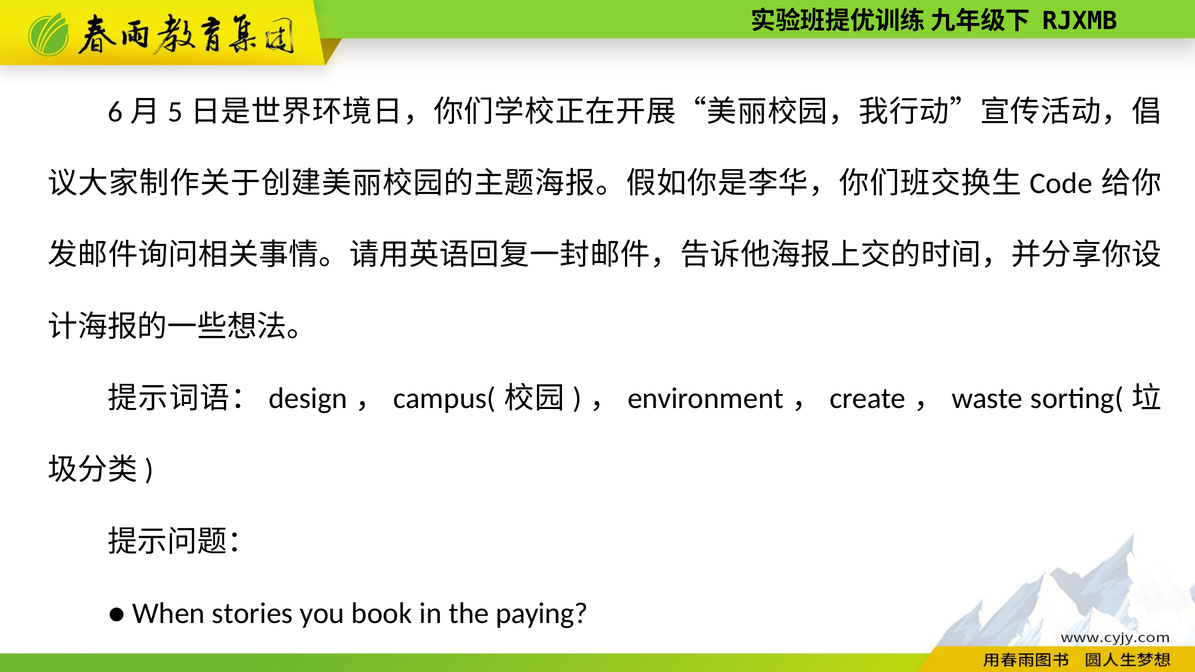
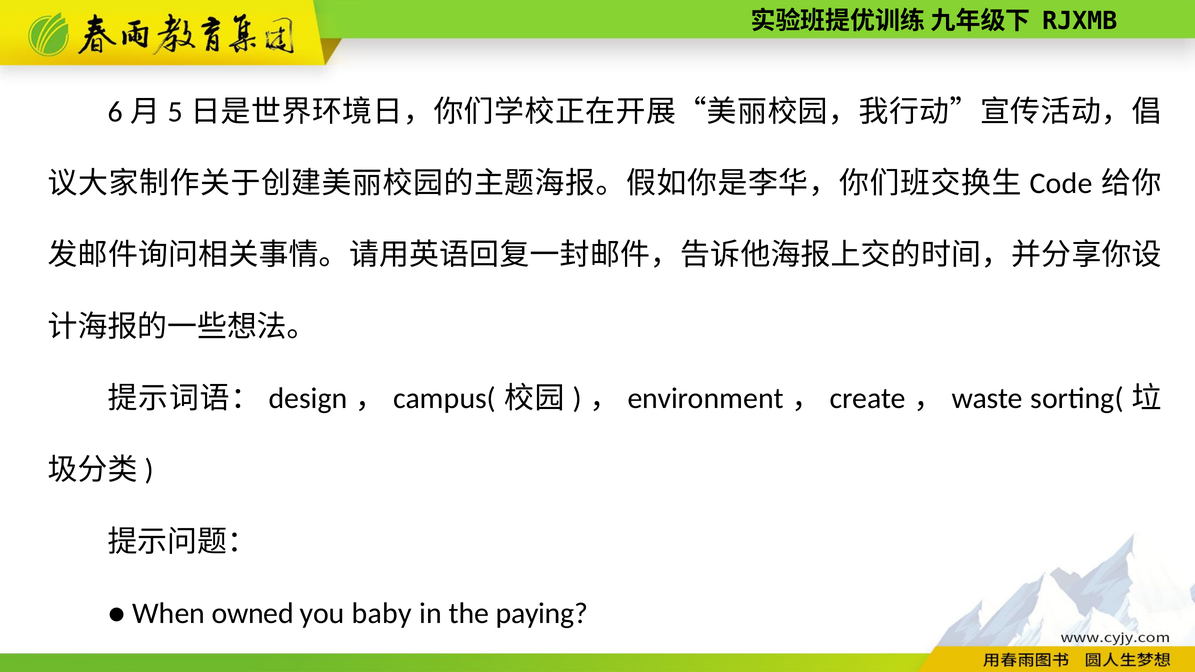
stories: stories -> owned
book: book -> baby
